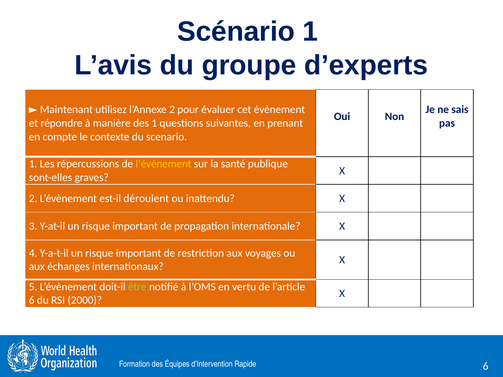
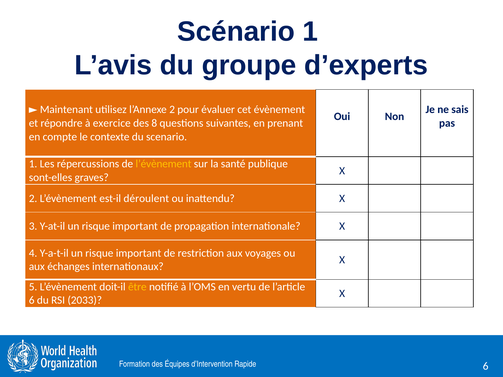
manière: manière -> exercice
des 1: 1 -> 8
être colour: light green -> yellow
2000: 2000 -> 2033
